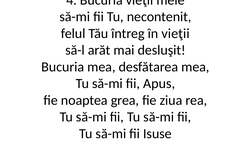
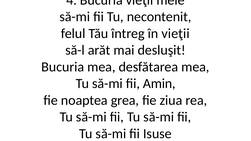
Apus: Apus -> Amin
